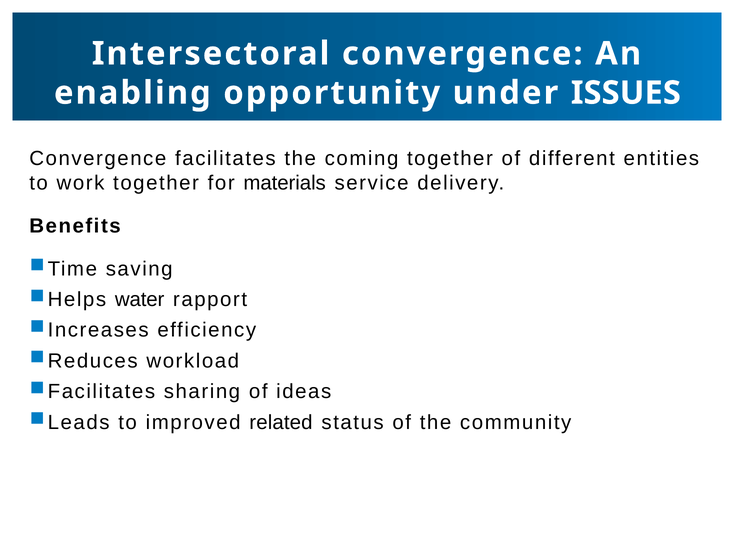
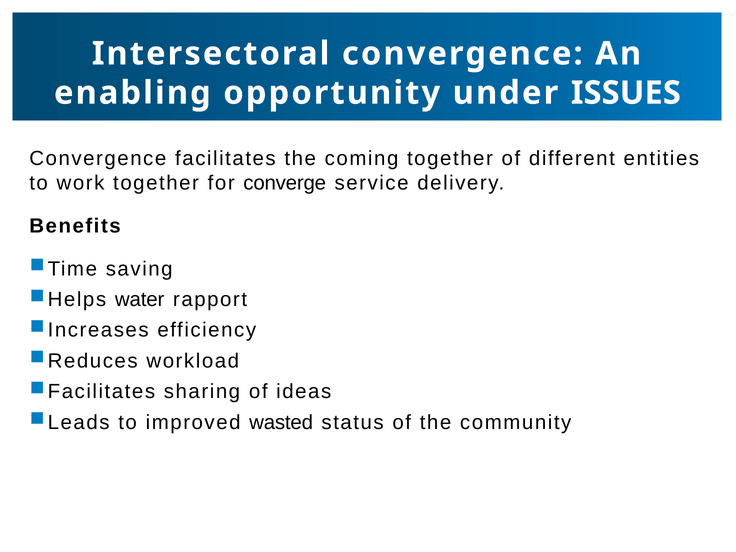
materials: materials -> converge
related: related -> wasted
